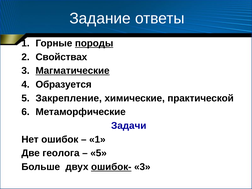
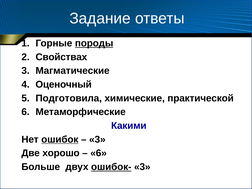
Магматические underline: present -> none
Образуется: Образуется -> Оценочный
Закрепление: Закрепление -> Подготовила
Задачи: Задачи -> Какими
ошибок underline: none -> present
1 at (97, 139): 1 -> 3
геолога: геолога -> хорошо
5 at (99, 153): 5 -> 6
